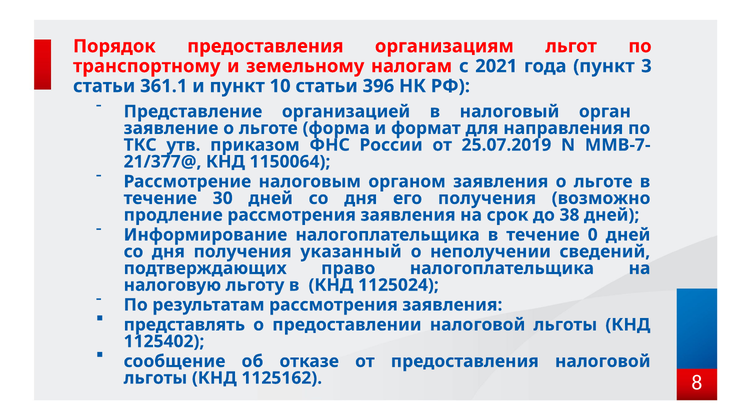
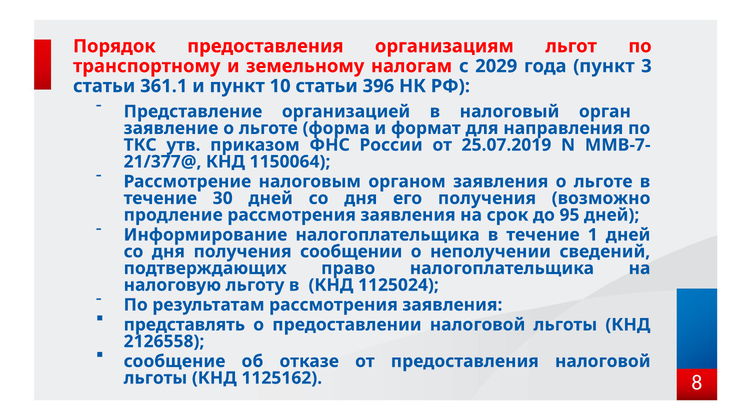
2021: 2021 -> 2029
38: 38 -> 95
0: 0 -> 1
указанный: указанный -> сообщении
1125402: 1125402 -> 2126558
